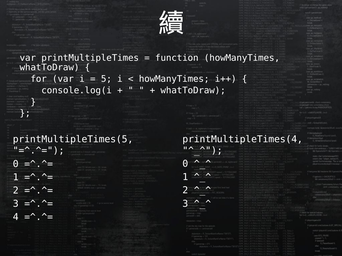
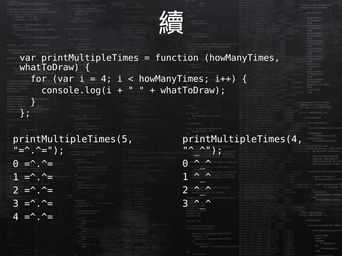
5 at (106, 79): 5 -> 4
